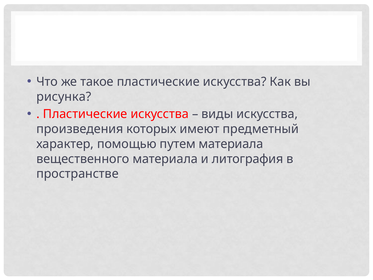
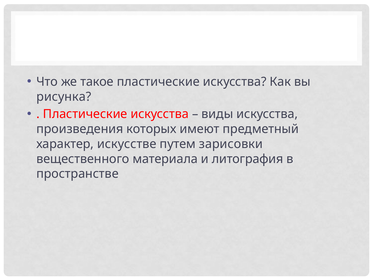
помощью: помощью -> искусстве
путем материала: материала -> зарисовки
